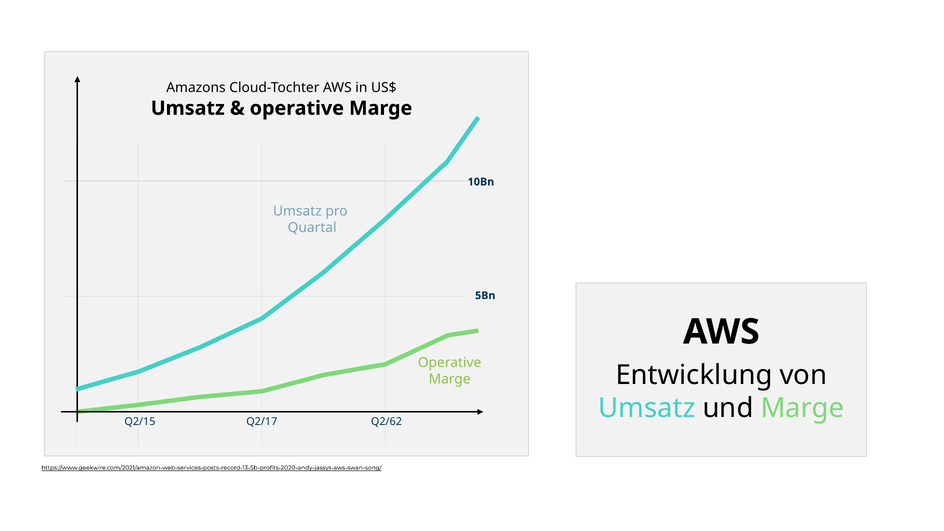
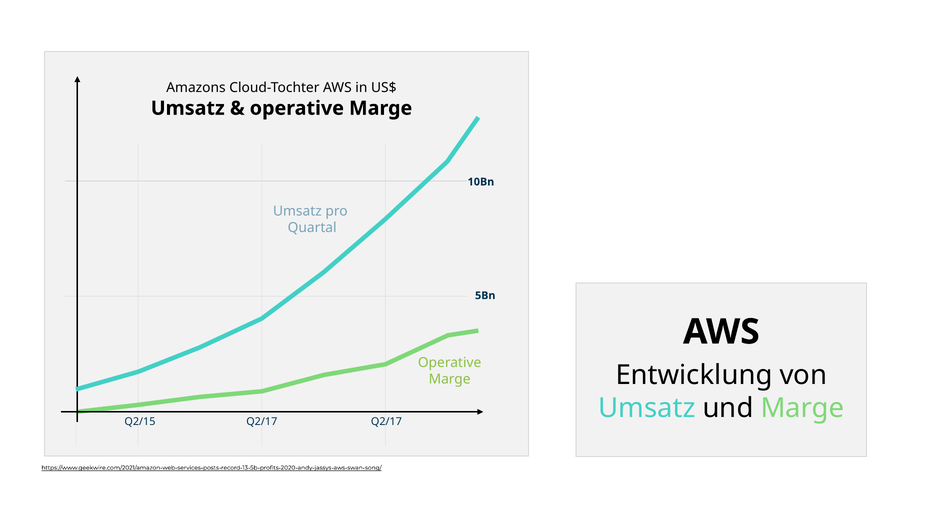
Q2/17 Q2/62: Q2/62 -> Q2/17
